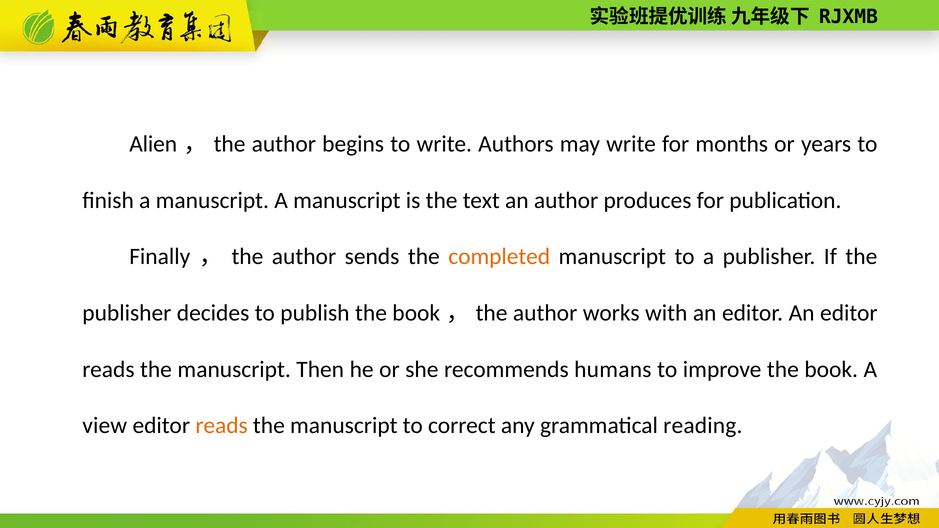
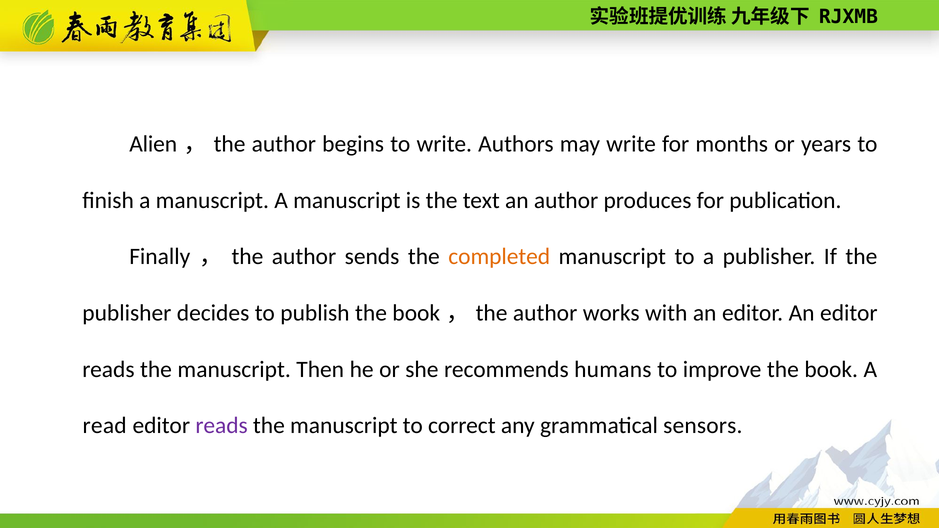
view: view -> read
reads at (222, 426) colour: orange -> purple
reading: reading -> sensors
